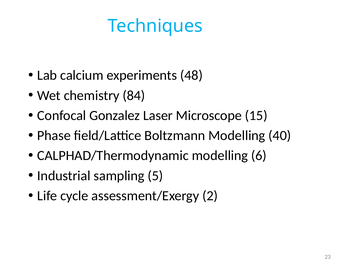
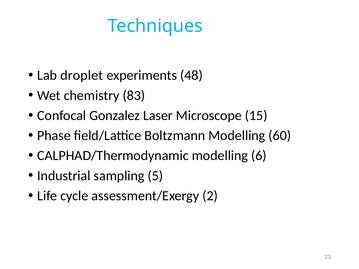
calcium: calcium -> droplet
84: 84 -> 83
40: 40 -> 60
